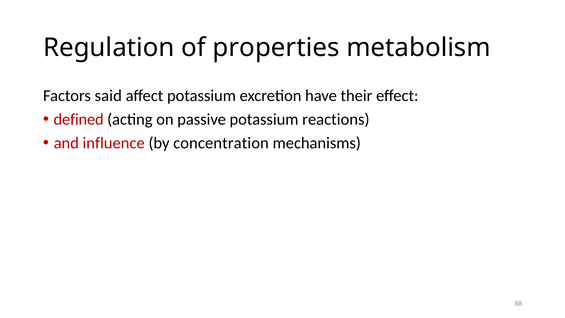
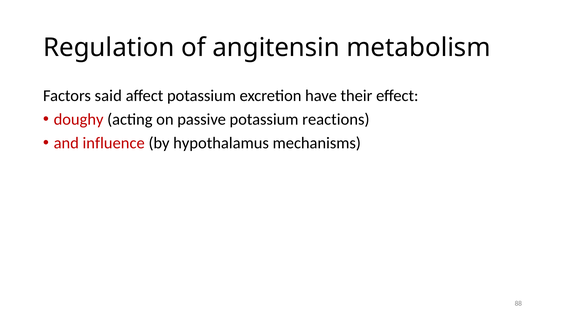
properties: properties -> angitensin
defined: defined -> doughy
concentration: concentration -> hypothalamus
